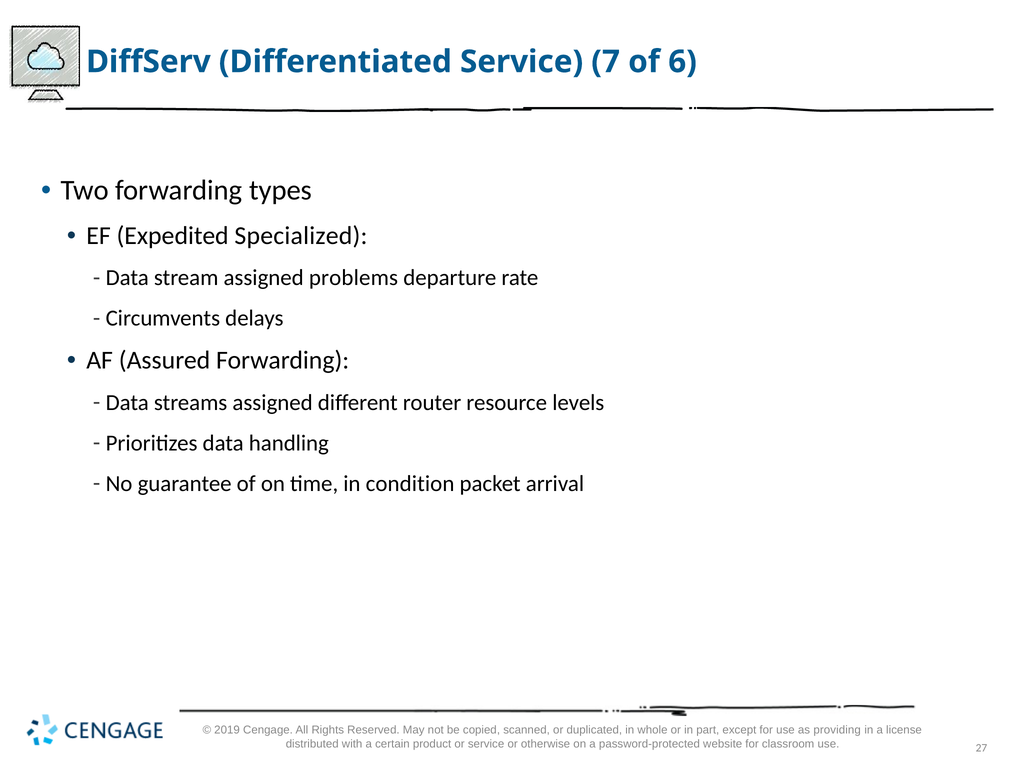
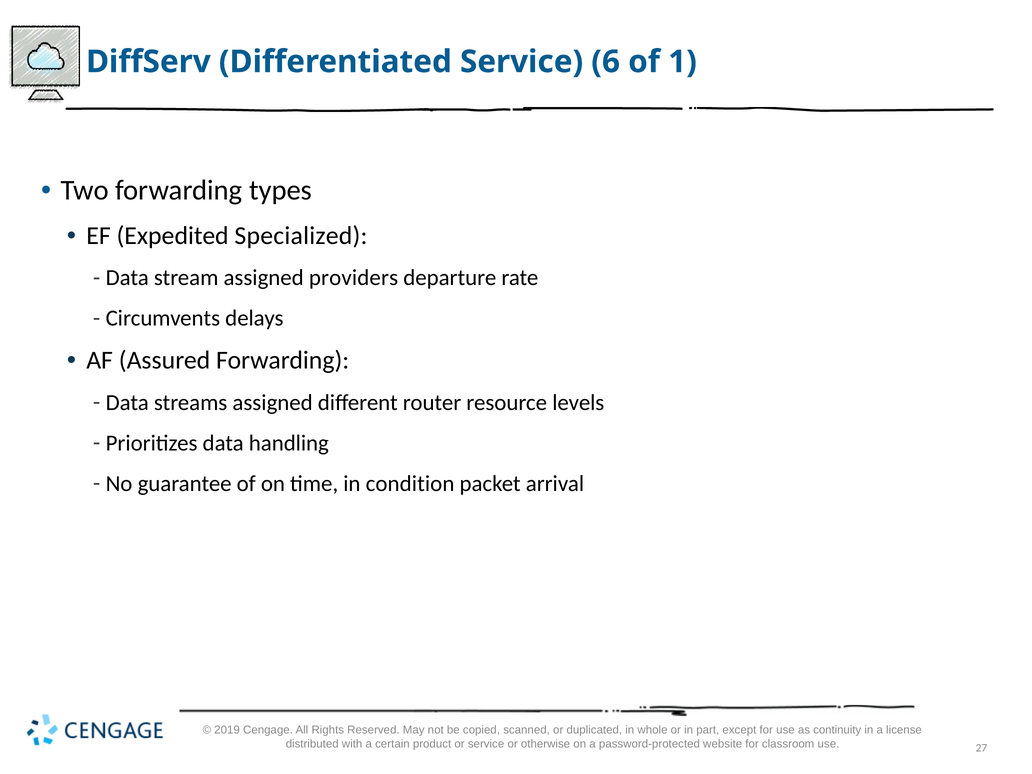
7: 7 -> 6
6: 6 -> 1
problems: problems -> providers
providing: providing -> continuity
